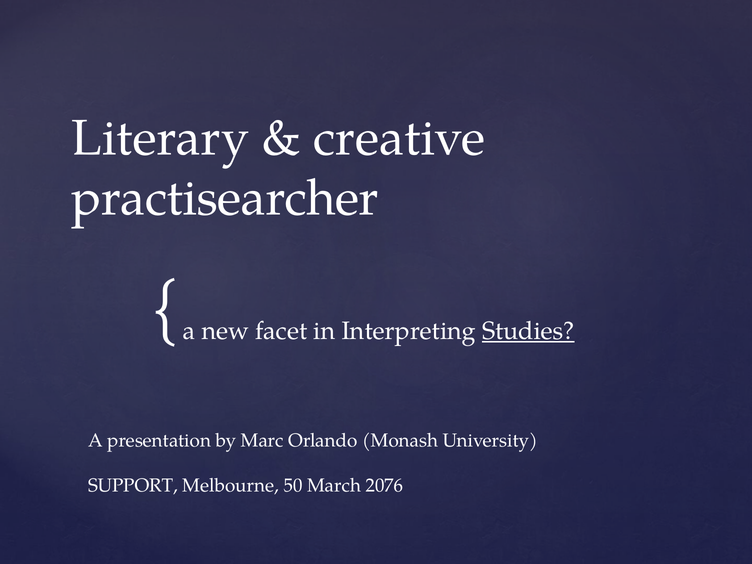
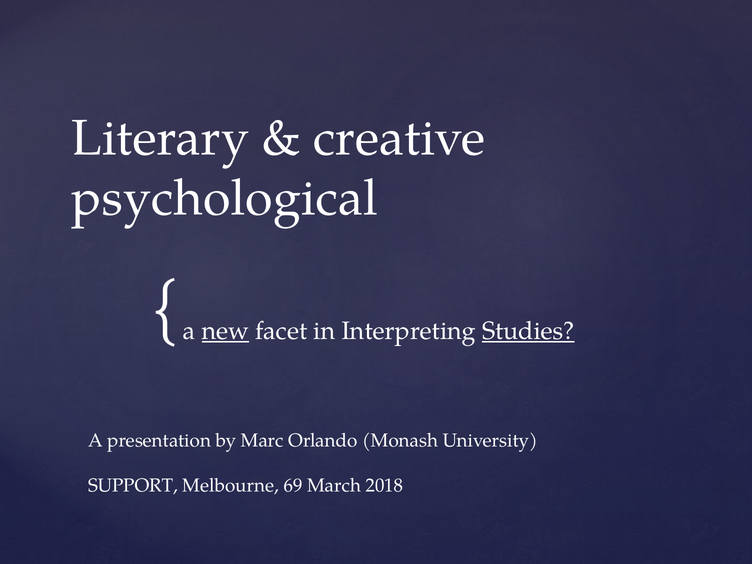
practisearcher: practisearcher -> psychological
new underline: none -> present
50: 50 -> 69
2076: 2076 -> 2018
